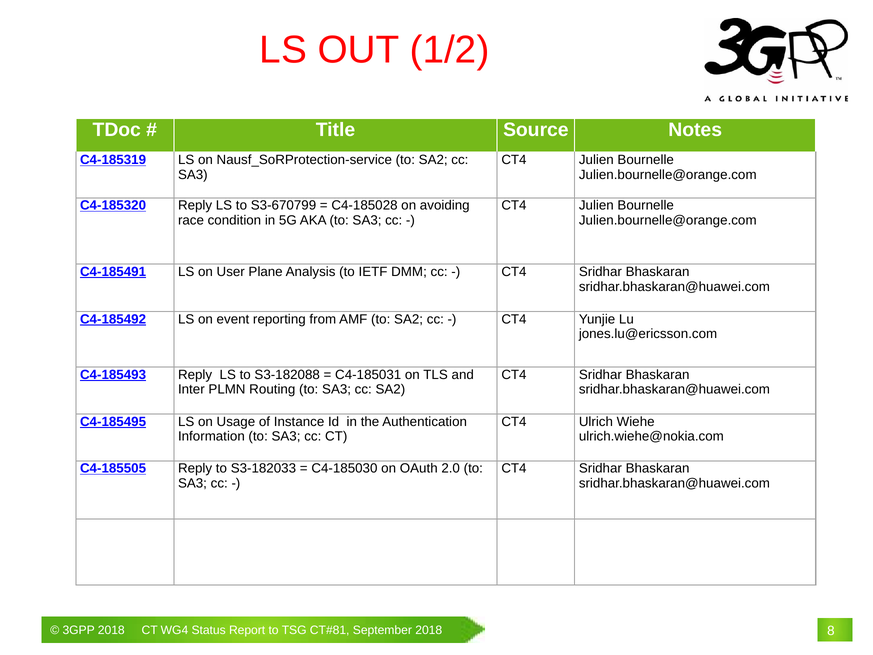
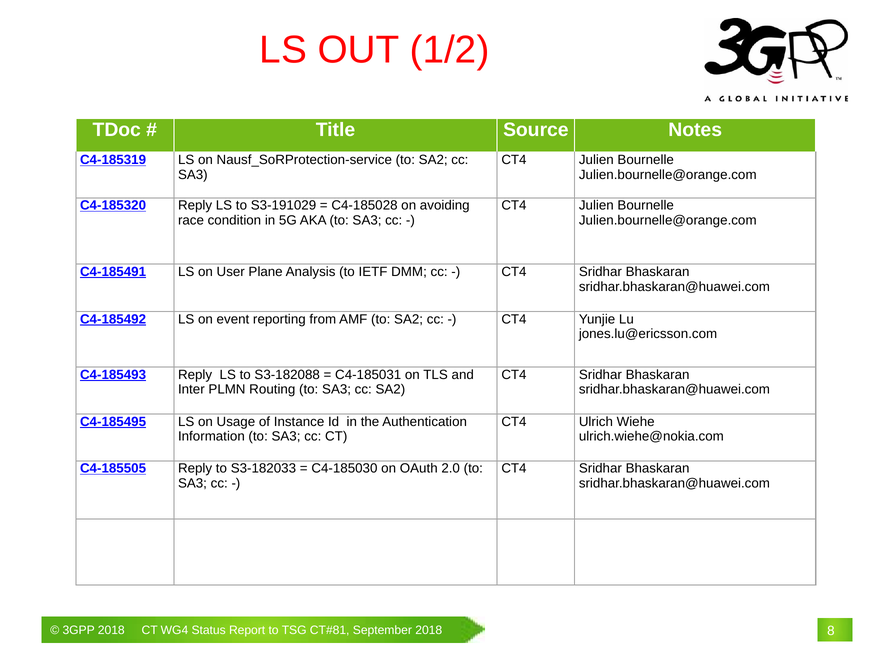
S3-670799: S3-670799 -> S3-191029
